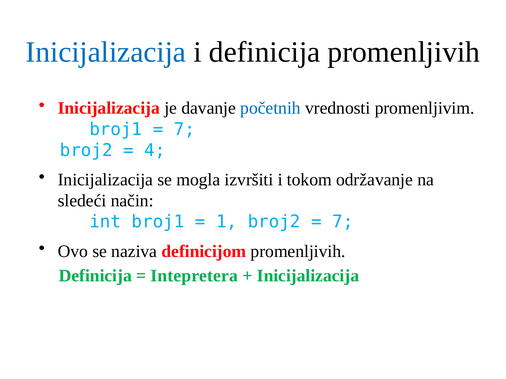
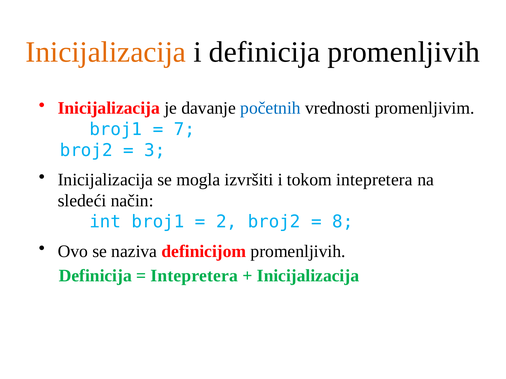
Inicijalizacija at (106, 52) colour: blue -> orange
4: 4 -> 3
tokom održavanje: održavanje -> intepretera
1: 1 -> 2
7 at (343, 222): 7 -> 8
